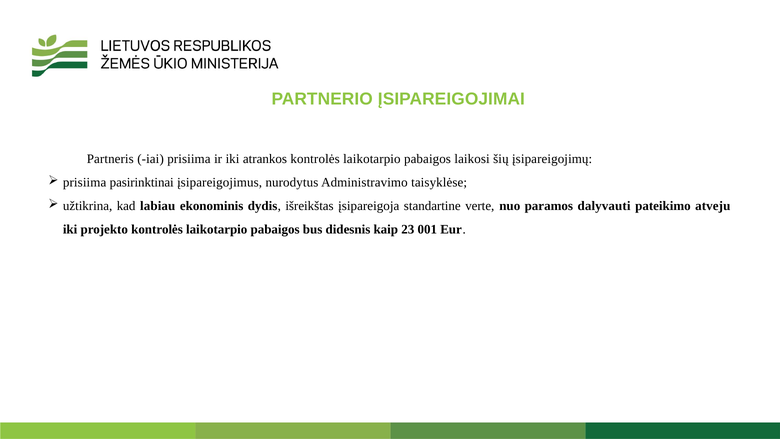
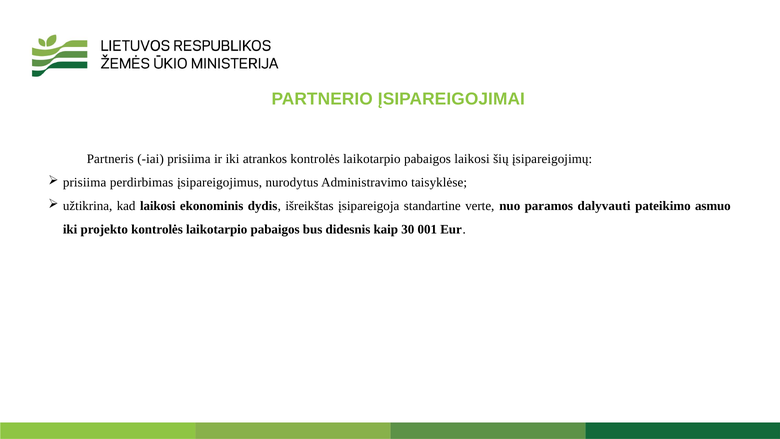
pasirinktinai: pasirinktinai -> perdirbimas
kad labiau: labiau -> laikosi
atveju: atveju -> asmuo
23: 23 -> 30
